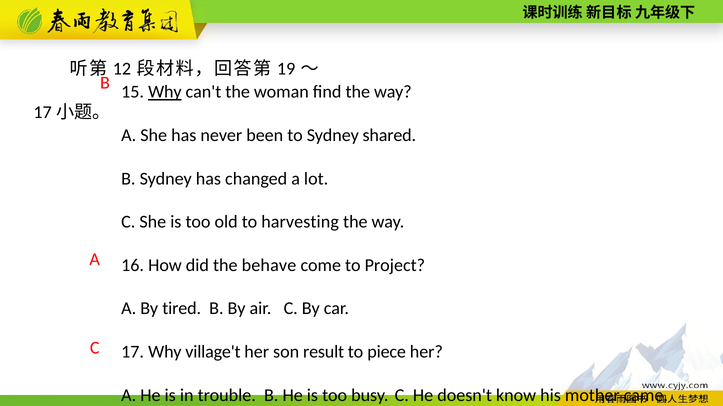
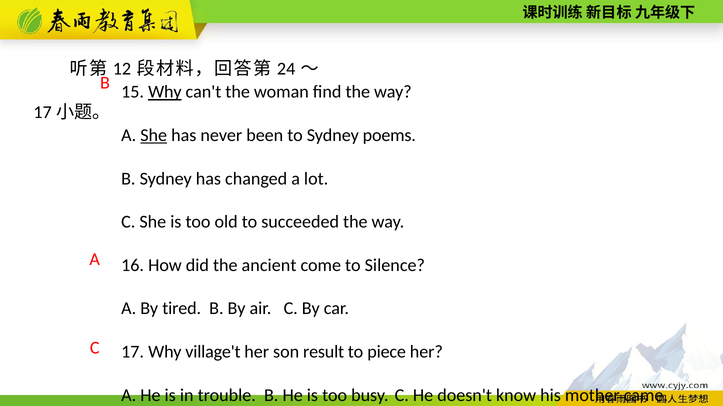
19: 19 -> 24
She at (154, 136) underline: none -> present
shared: shared -> poems
harvesting: harvesting -> succeeded
behave: behave -> ancient
Project: Project -> Silence
